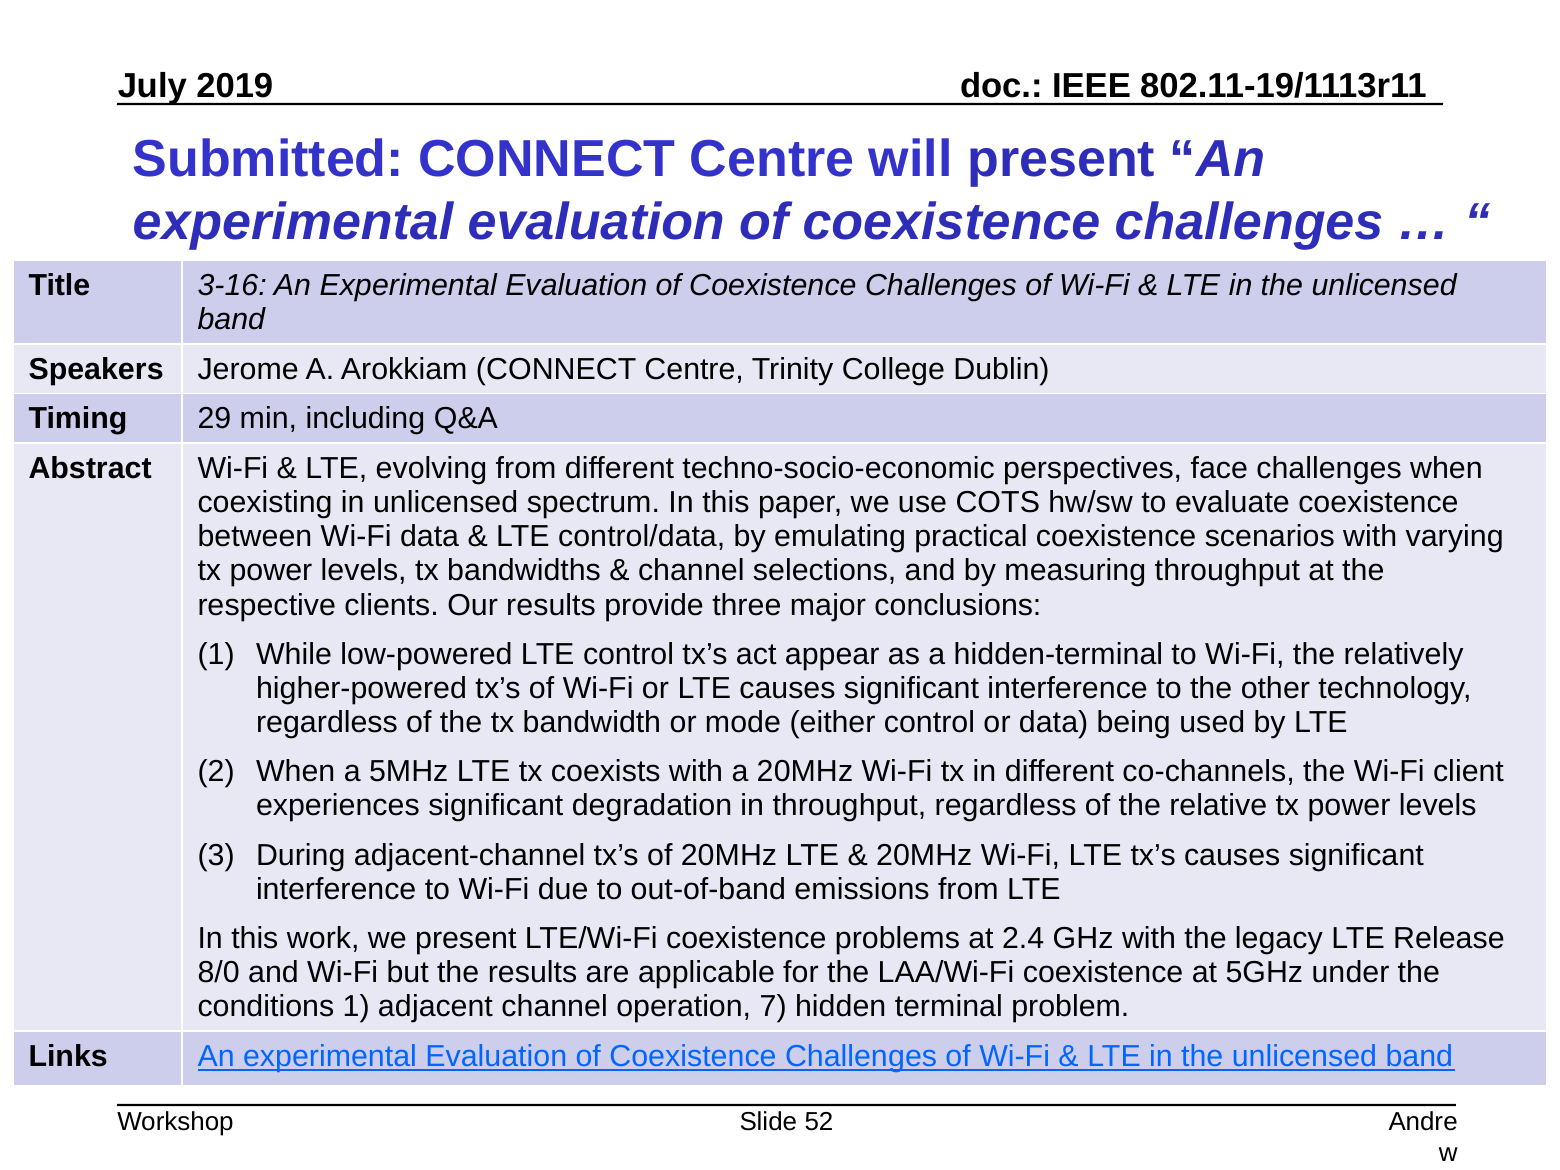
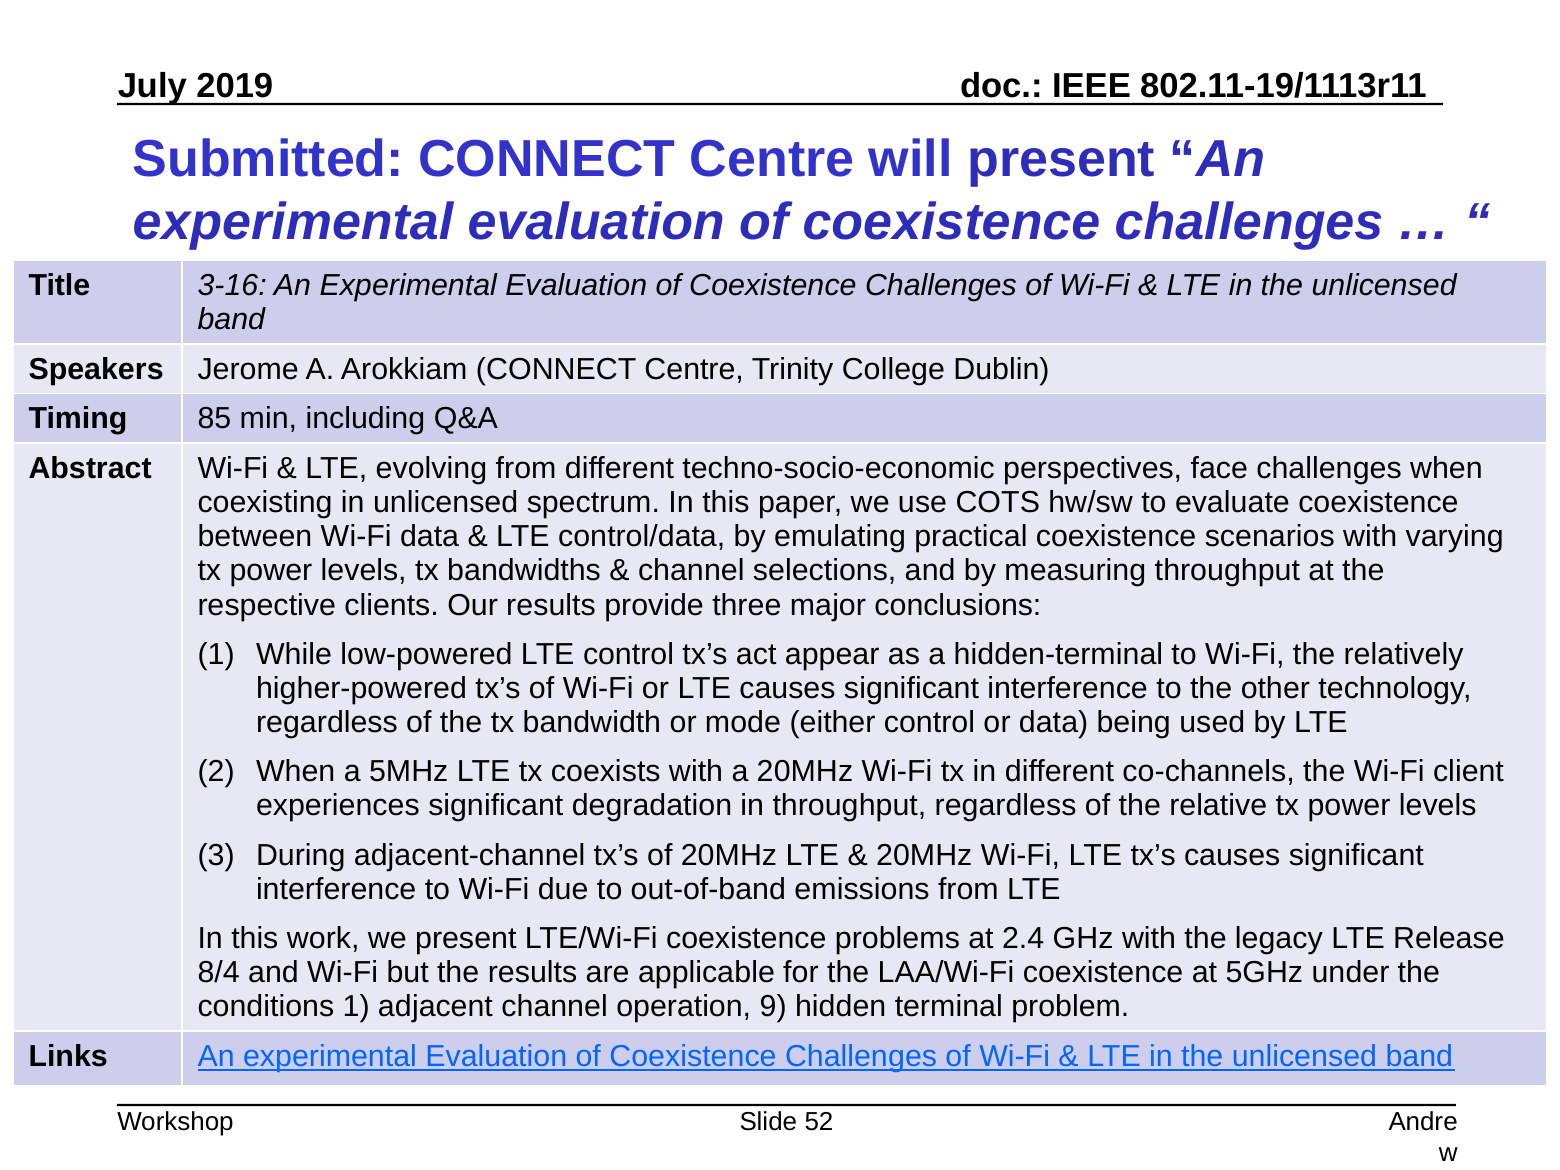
29: 29 -> 85
8/0: 8/0 -> 8/4
7: 7 -> 9
